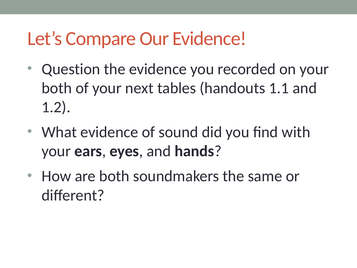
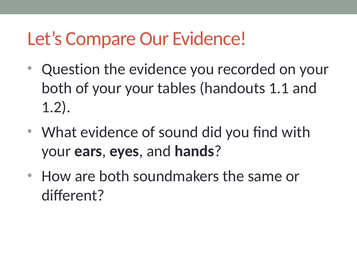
your next: next -> your
